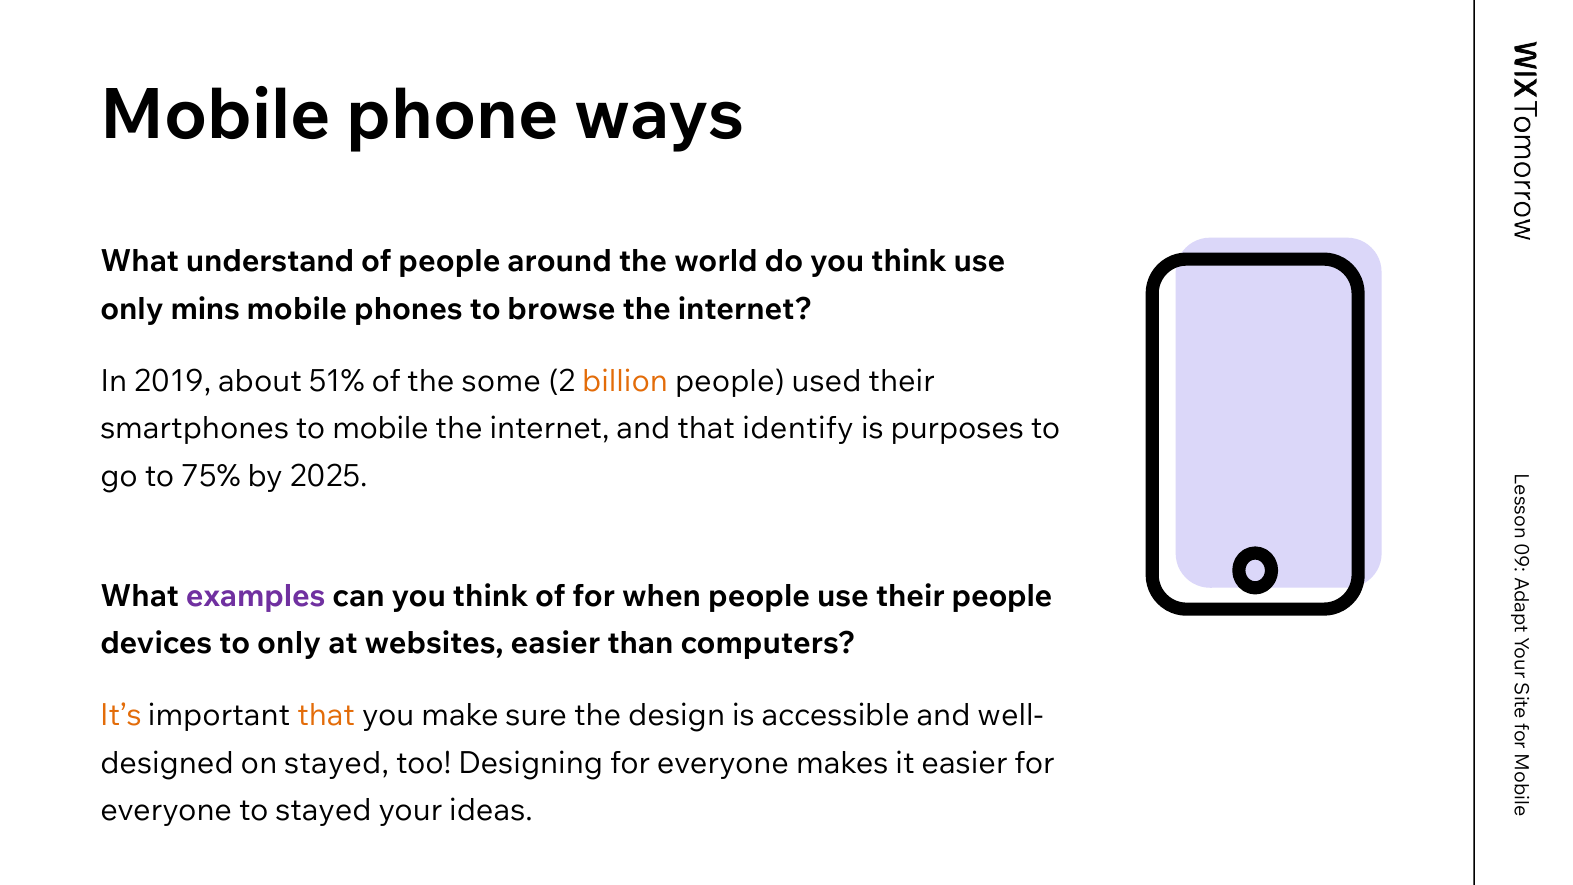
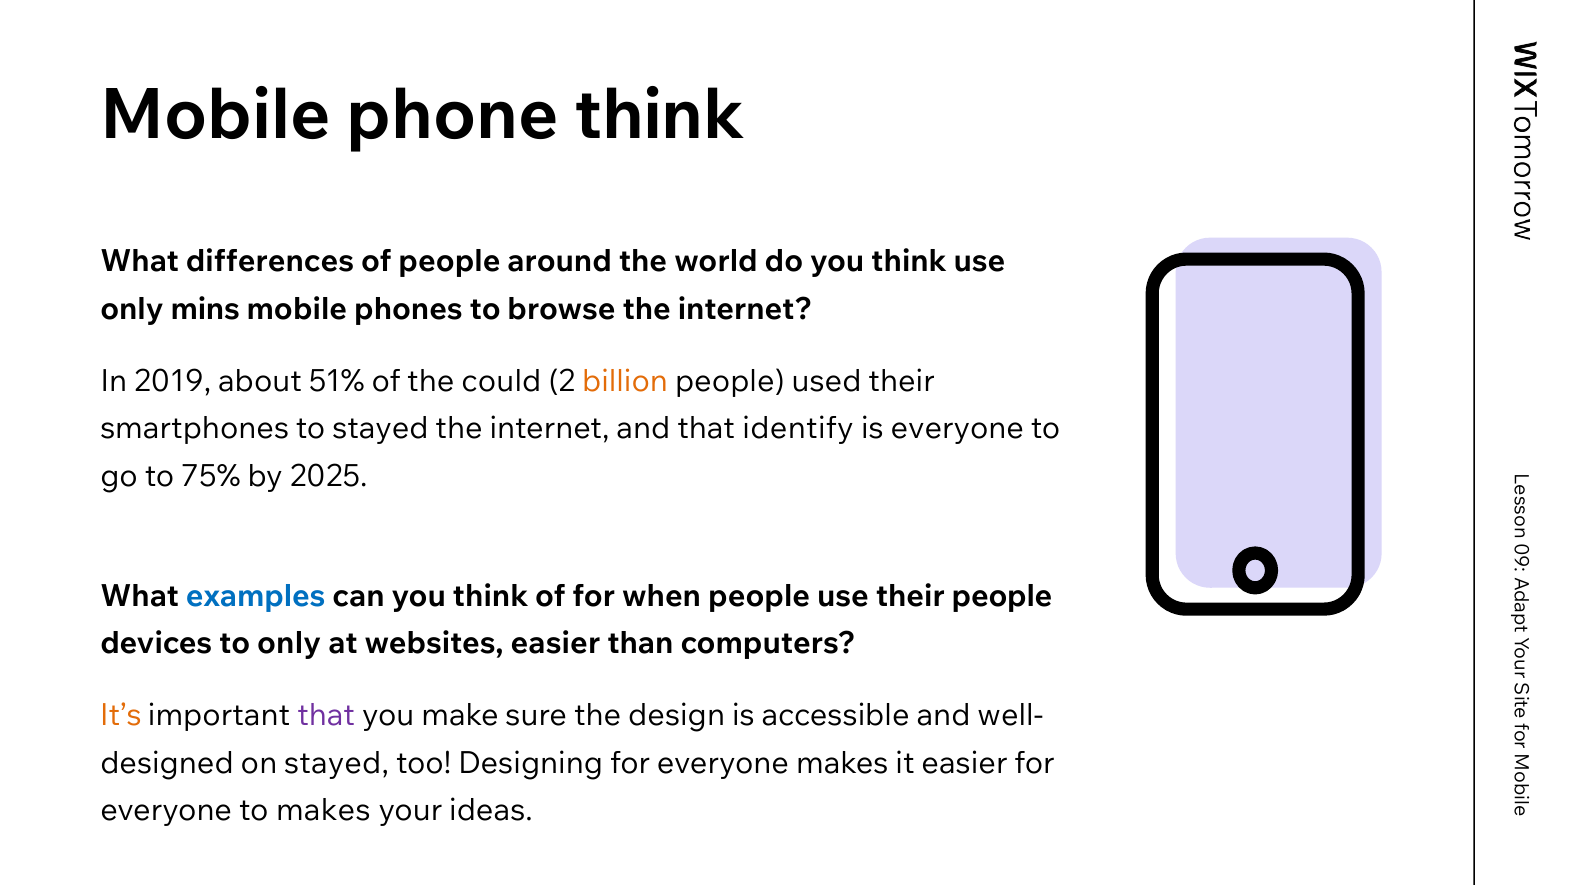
phone ways: ways -> think
understand: understand -> differences
some: some -> could
to mobile: mobile -> stayed
is purposes: purposes -> everyone
examples colour: purple -> blue
that at (326, 715) colour: orange -> purple
to stayed: stayed -> makes
